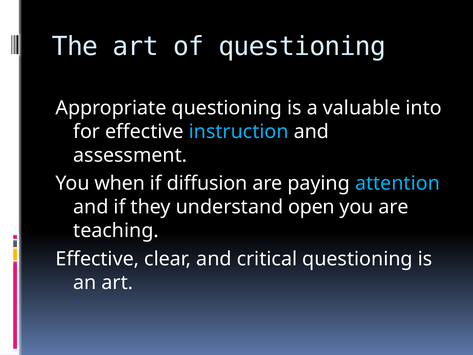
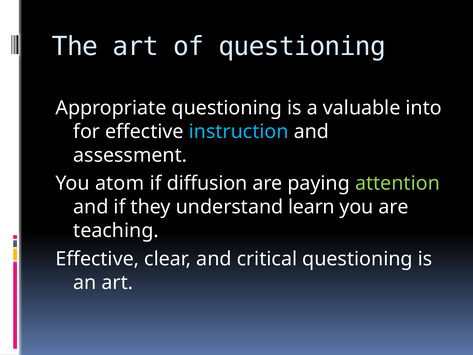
when: when -> atom
attention colour: light blue -> light green
open: open -> learn
